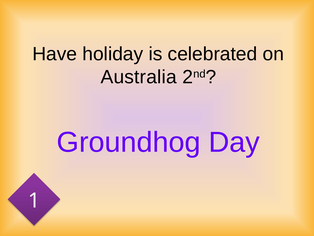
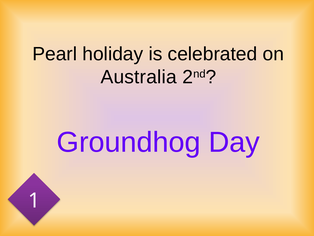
Have: Have -> Pearl
